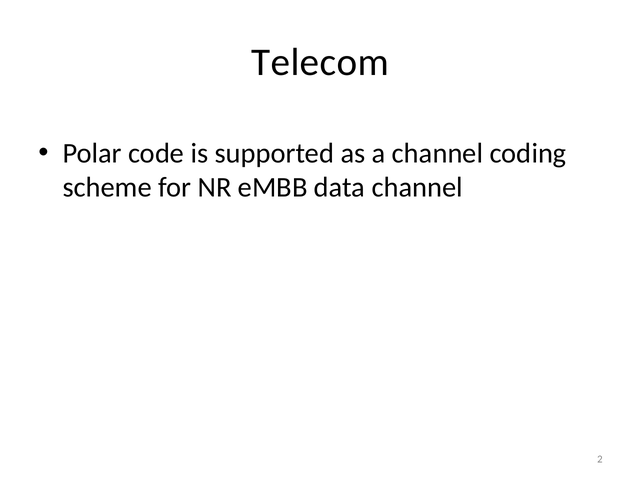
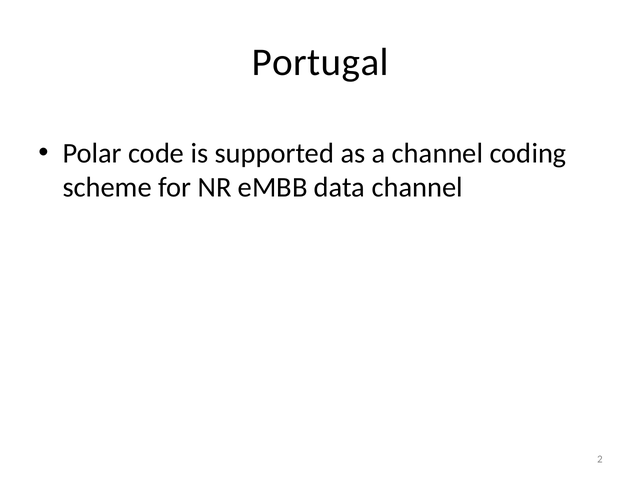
Telecom: Telecom -> Portugal
